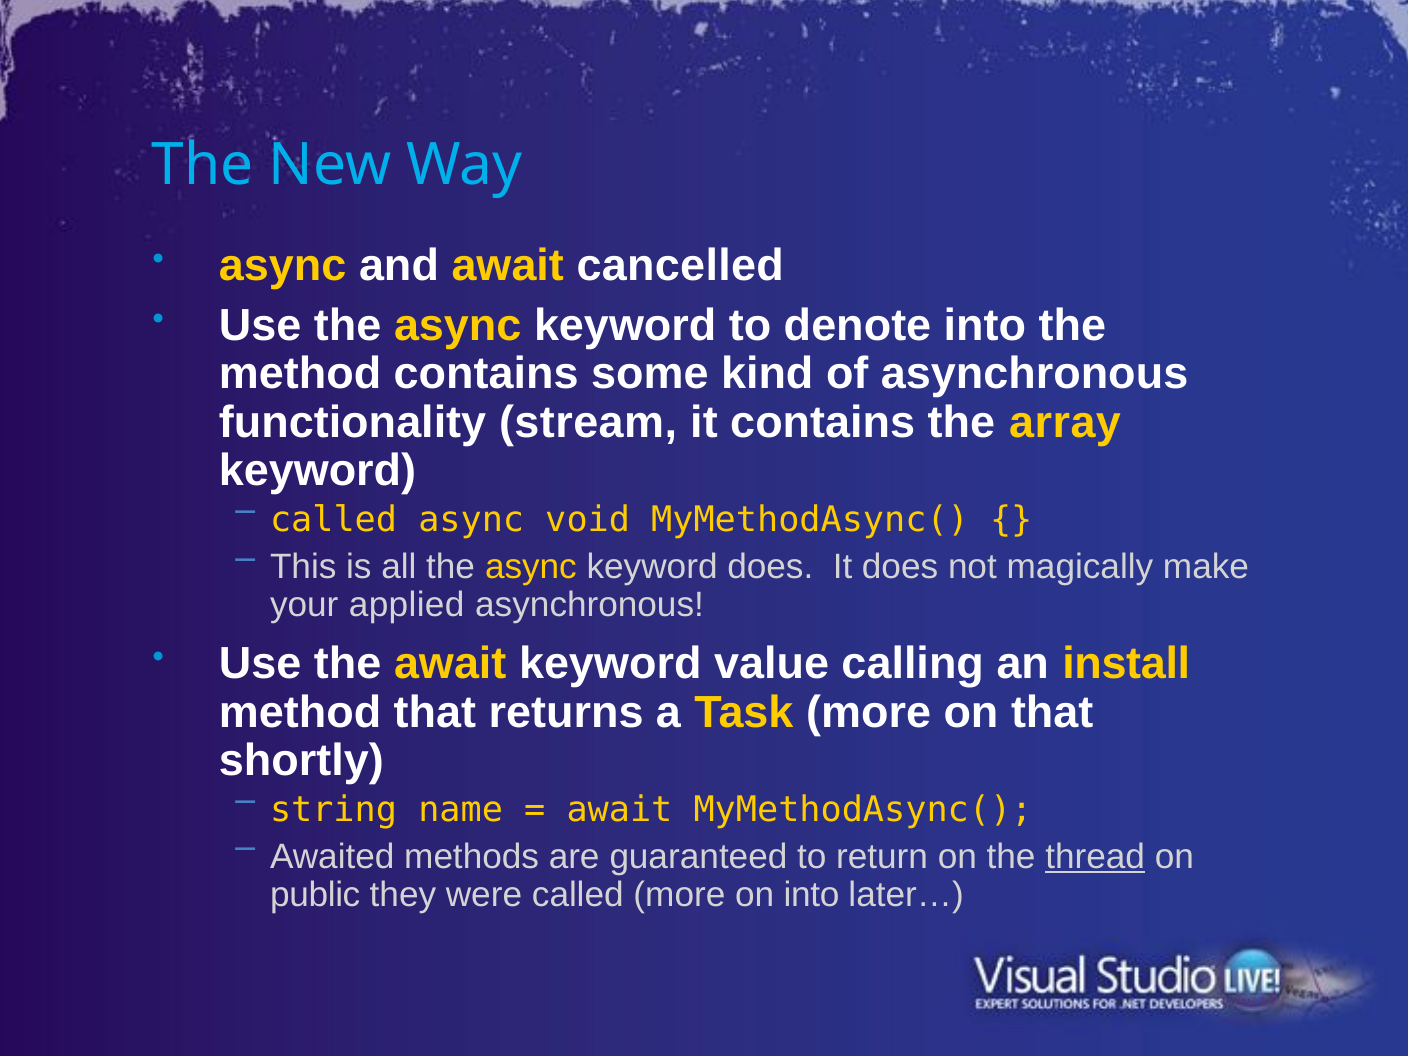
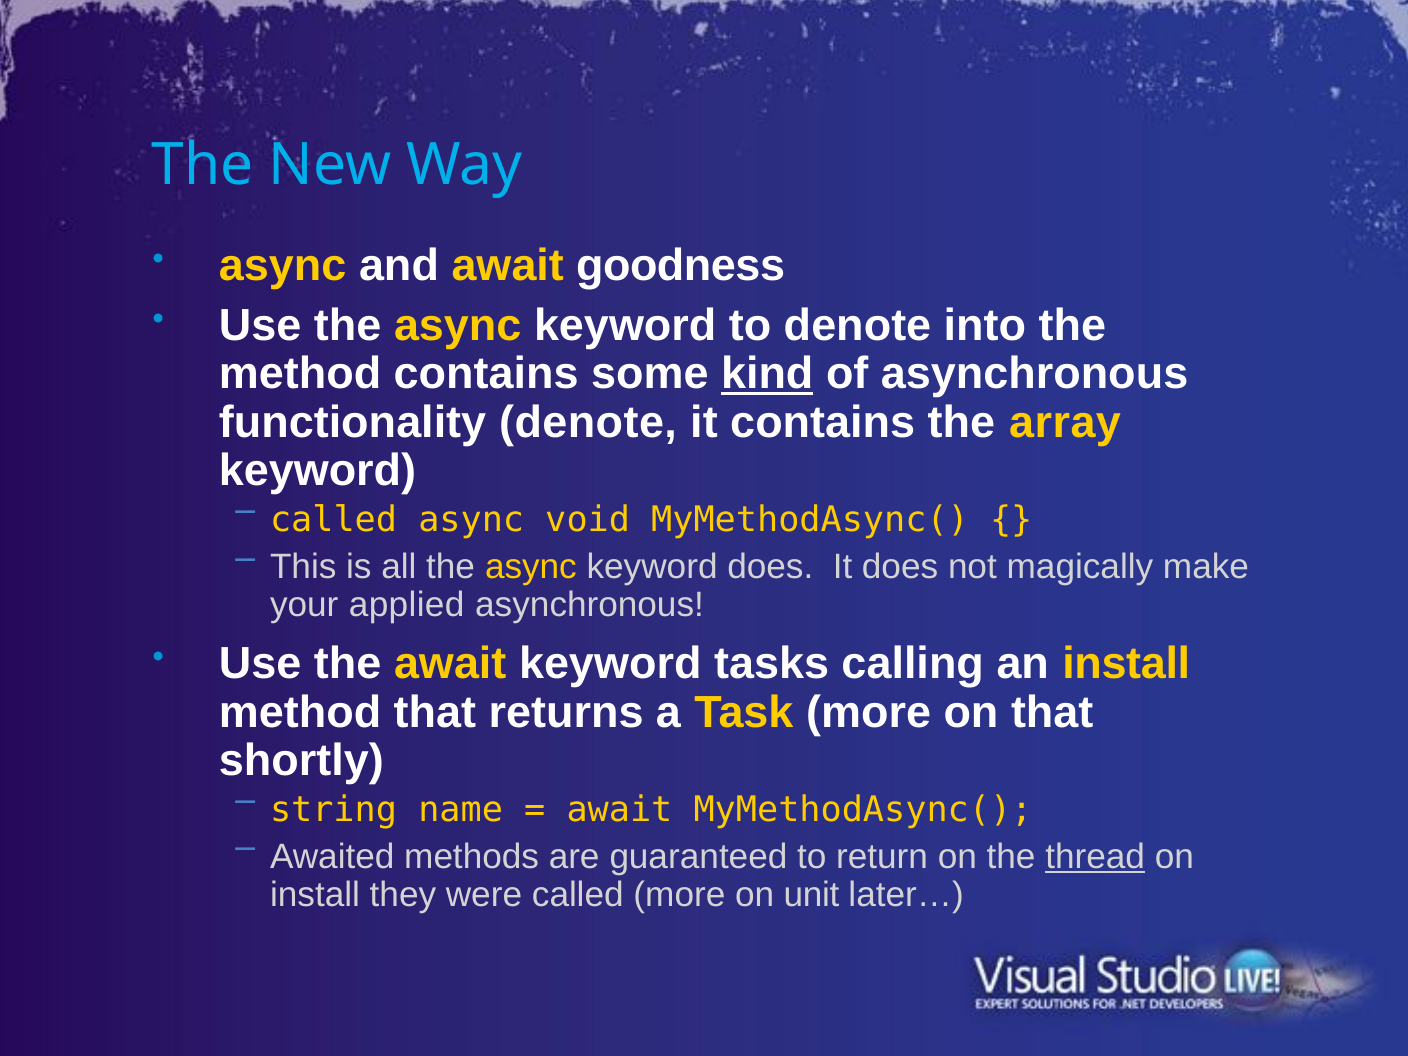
cancelled: cancelled -> goodness
kind underline: none -> present
functionality stream: stream -> denote
value: value -> tasks
public at (315, 895): public -> install
on into: into -> unit
